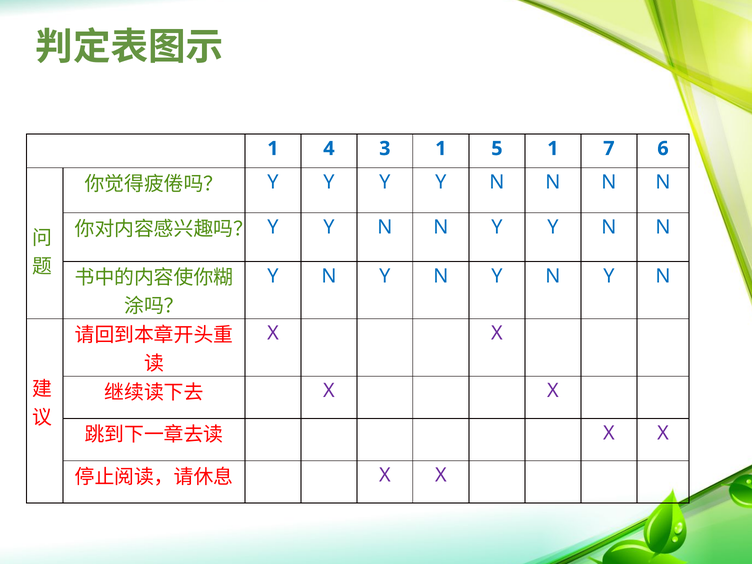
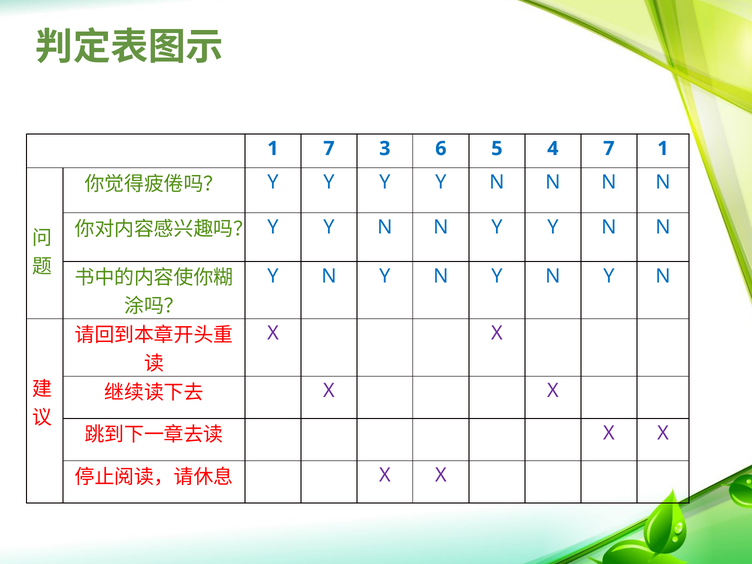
1 4: 4 -> 7
3 1: 1 -> 6
5 1: 1 -> 4
7 6: 6 -> 1
